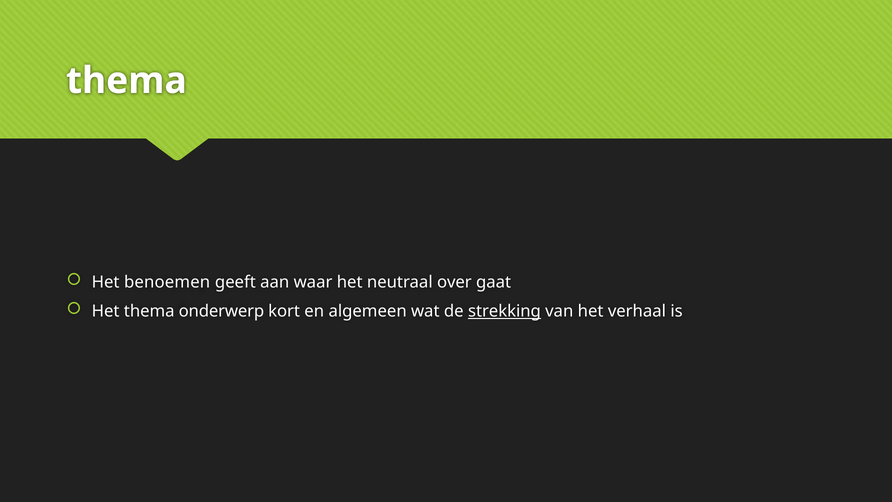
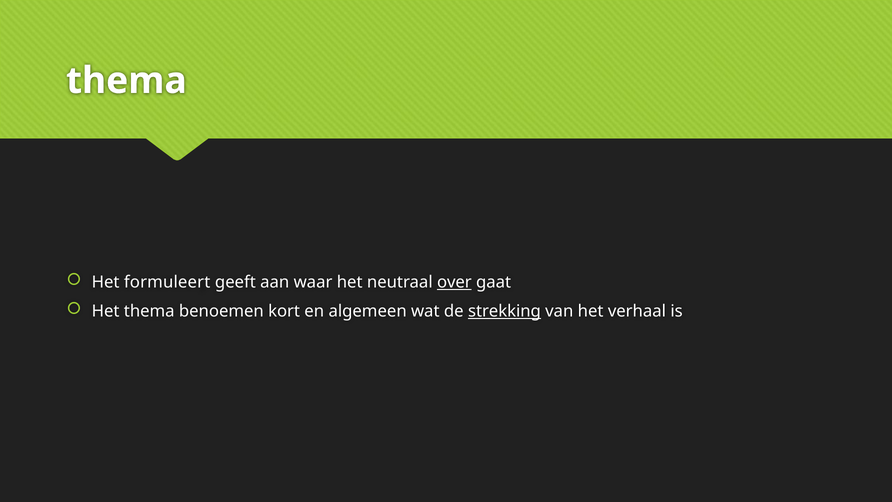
benoemen: benoemen -> formuleert
over underline: none -> present
onderwerp: onderwerp -> benoemen
